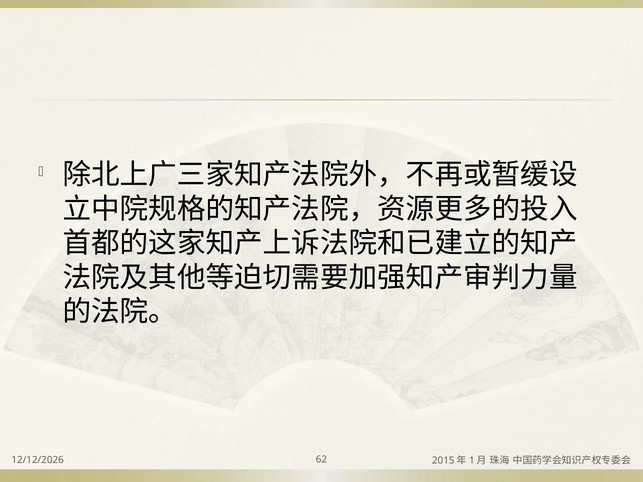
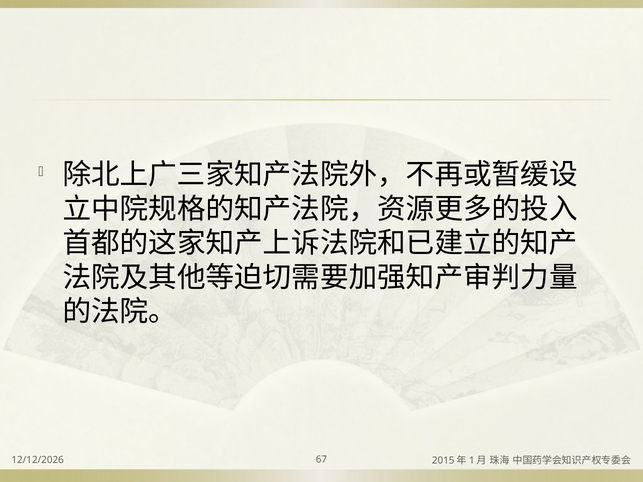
62: 62 -> 67
